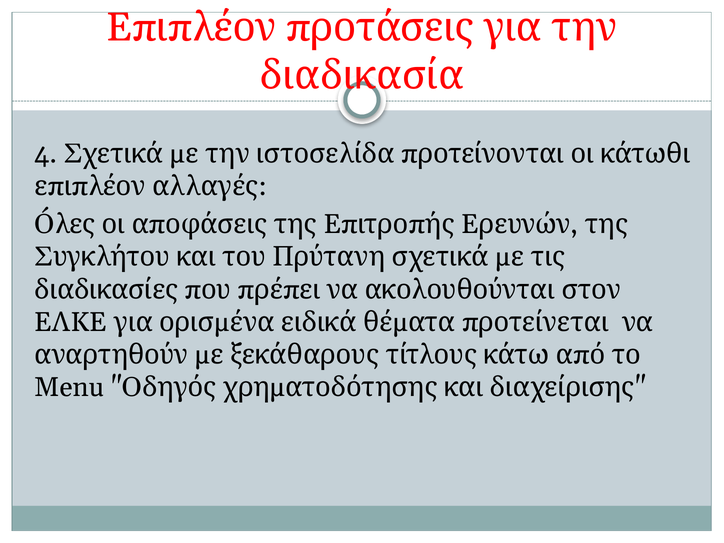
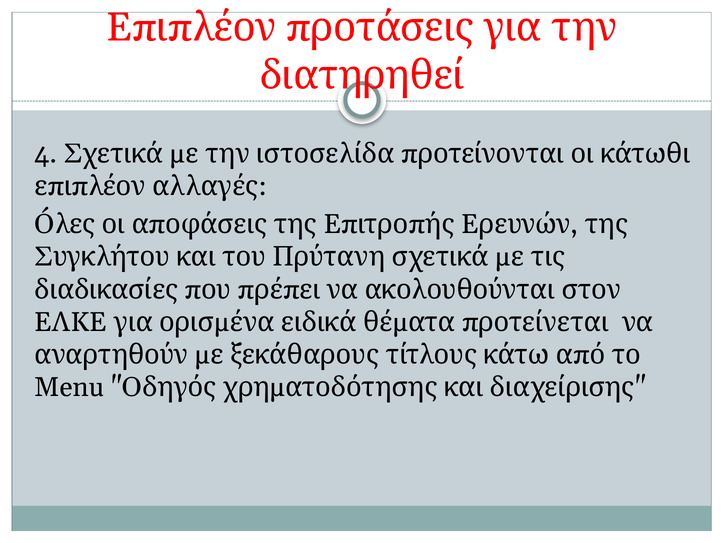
διαδικασία: διαδικασία -> διατηρηθεί
